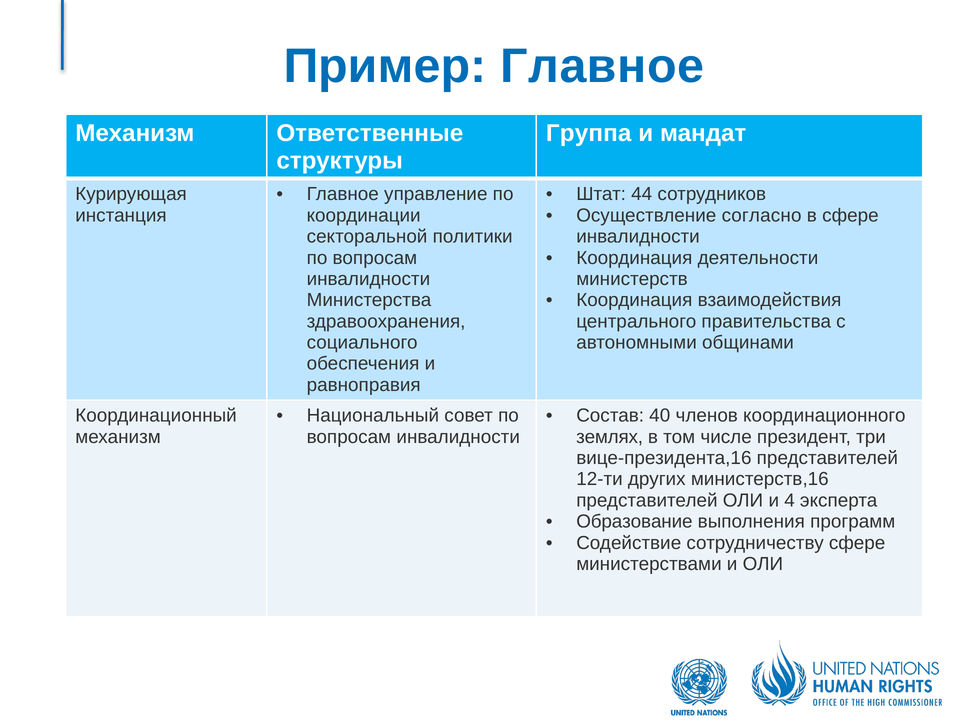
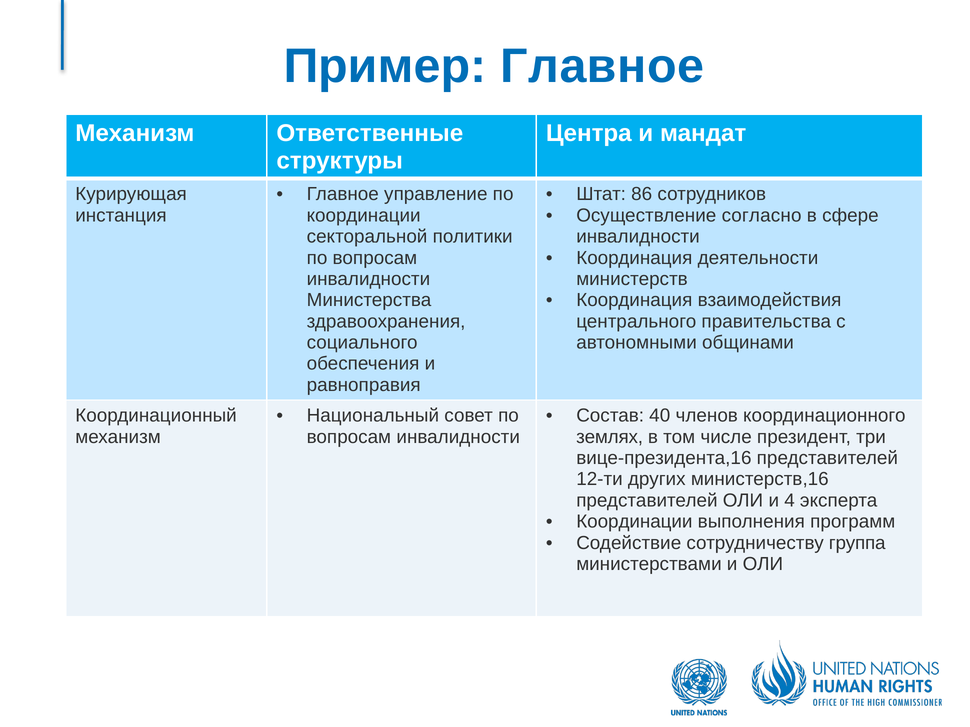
Группа: Группа -> Центра
44: 44 -> 86
Образование at (634, 522): Образование -> Координации
сотрудничеству сфере: сфере -> группа
